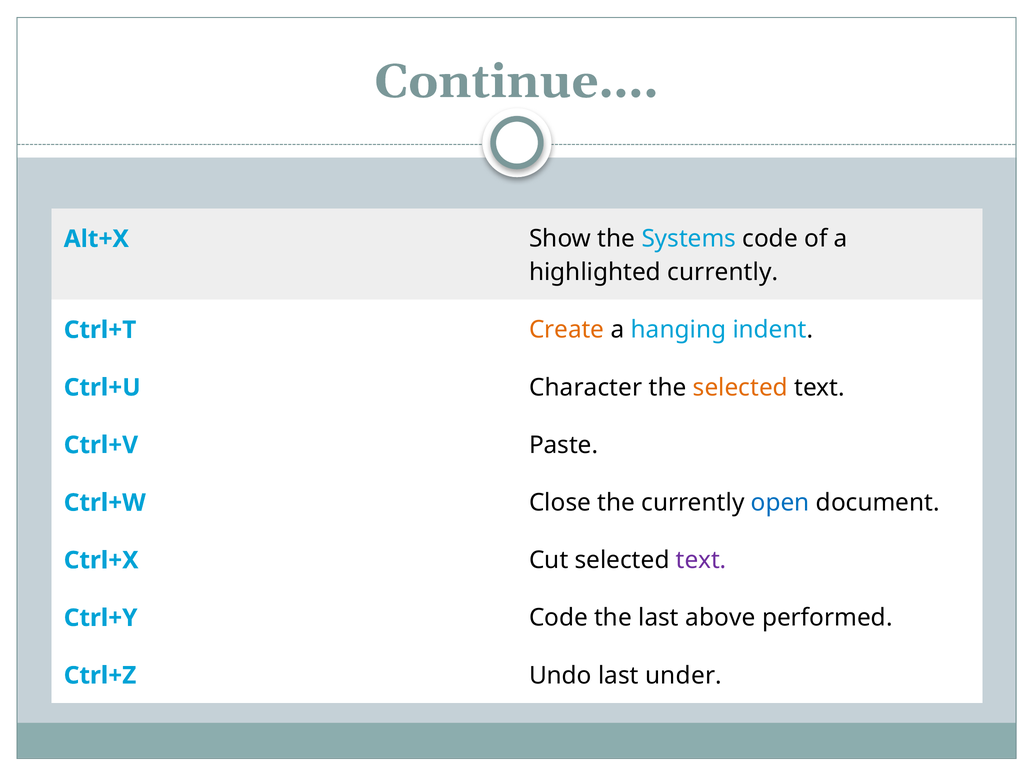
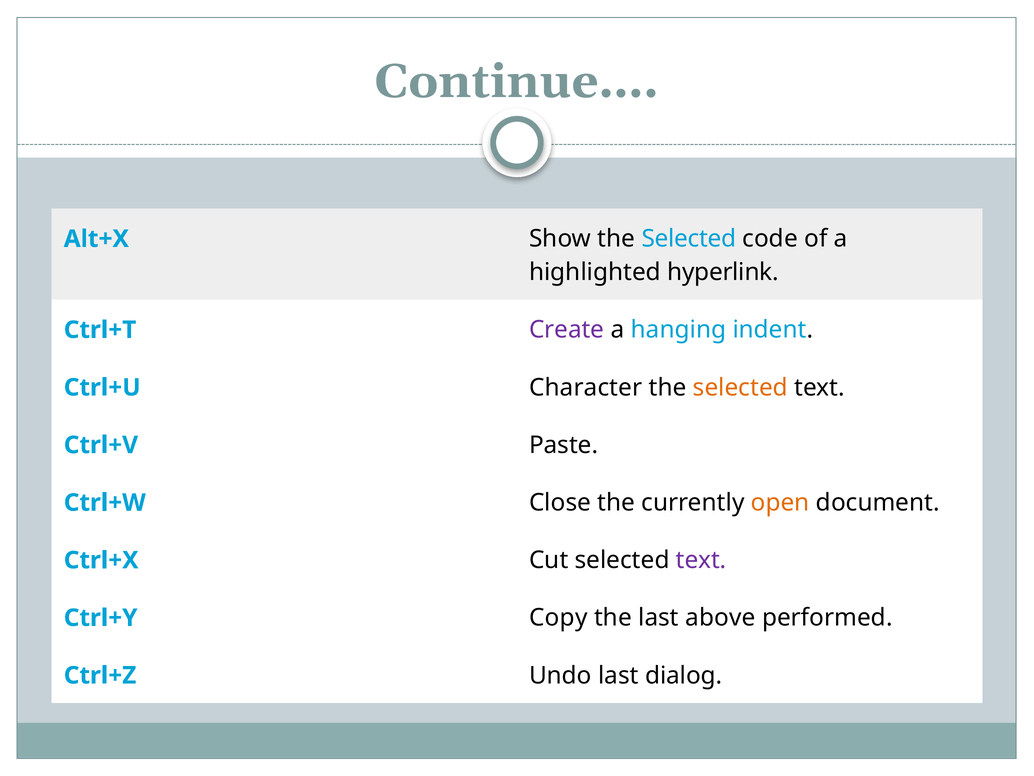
Show the Systems: Systems -> Selected
highlighted currently: currently -> hyperlink
Create colour: orange -> purple
open colour: blue -> orange
Ctrl+Y Code: Code -> Copy
under: under -> dialog
